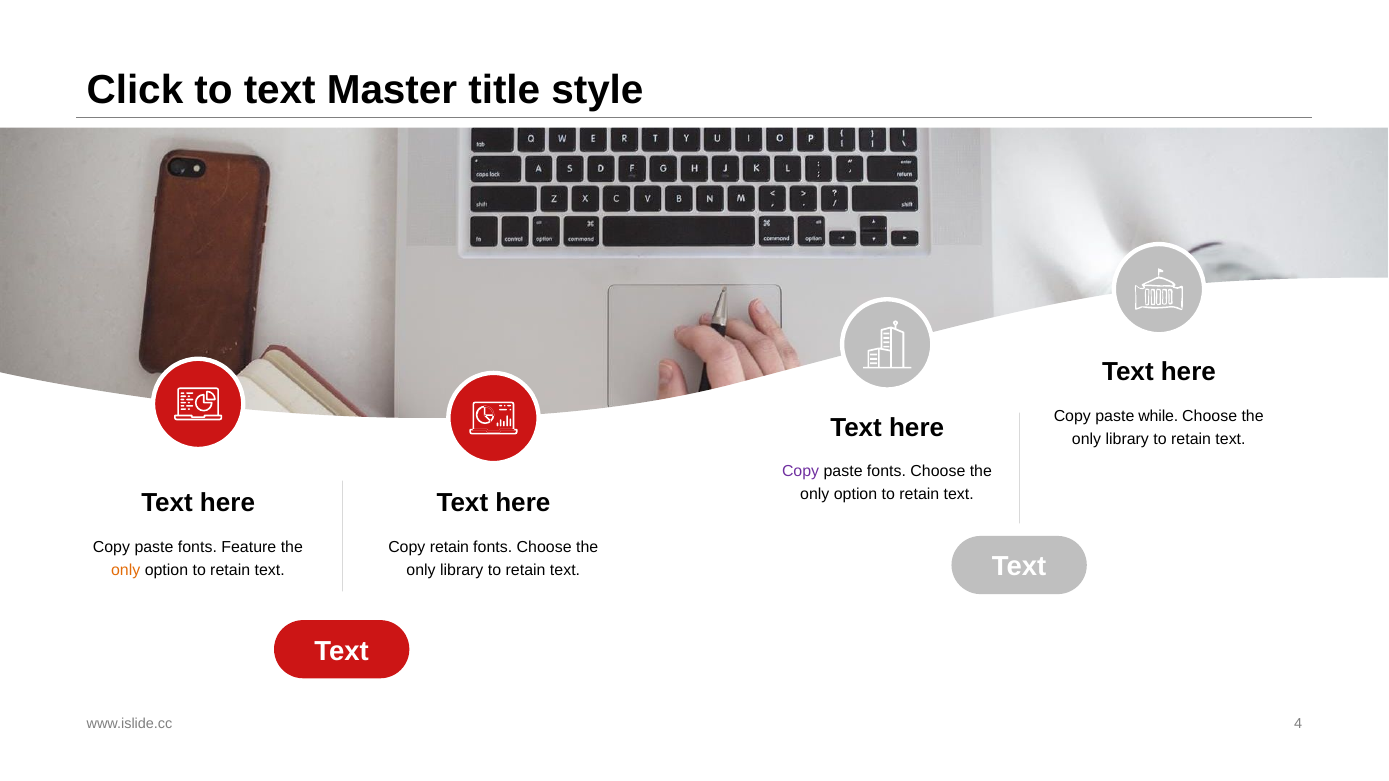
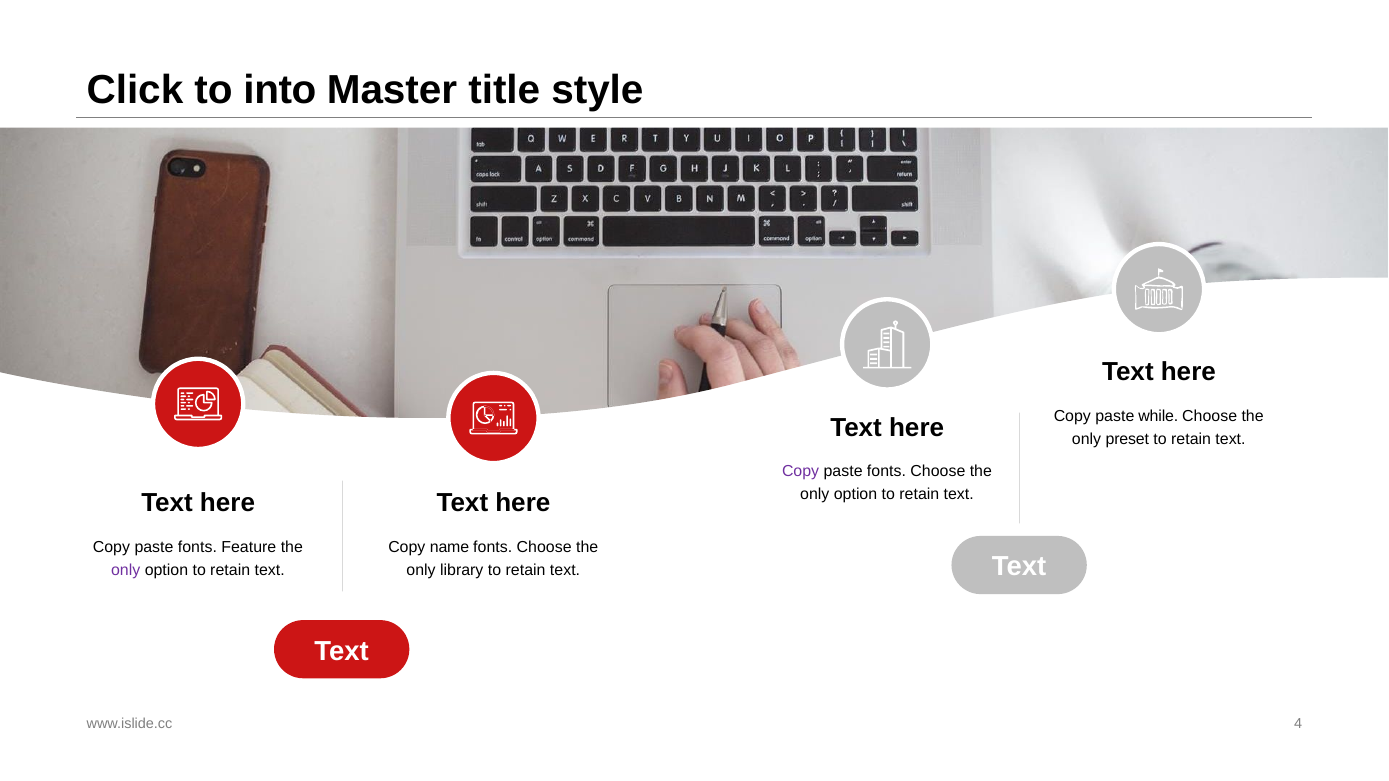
to text: text -> into
library at (1127, 440): library -> preset
Copy retain: retain -> name
only at (126, 571) colour: orange -> purple
